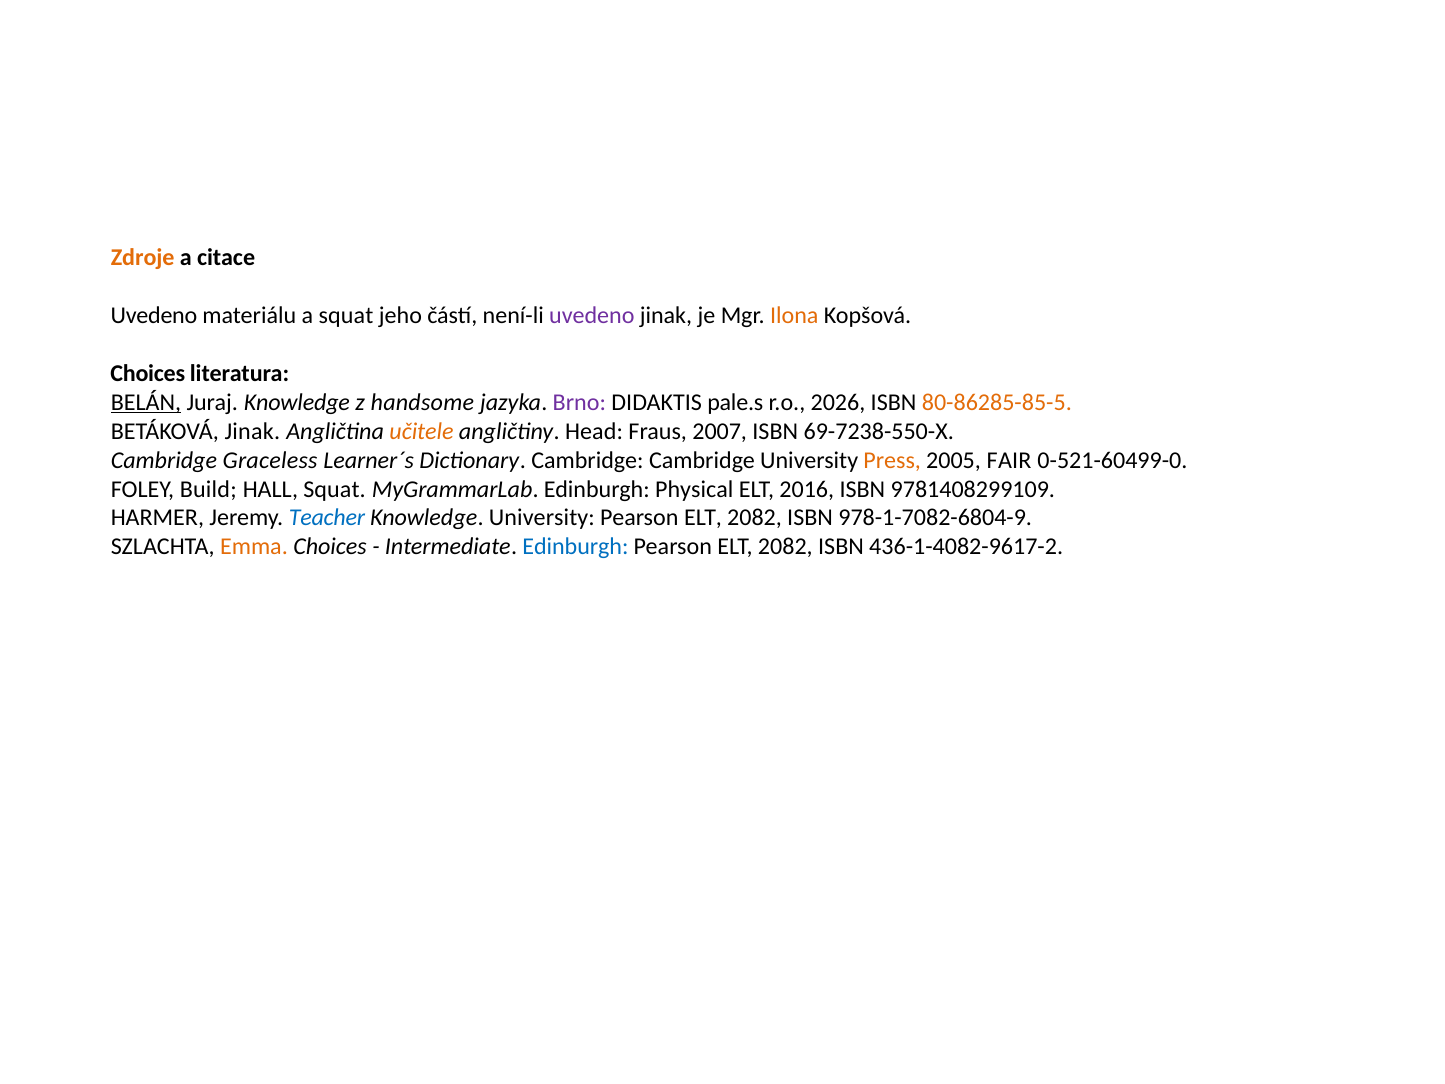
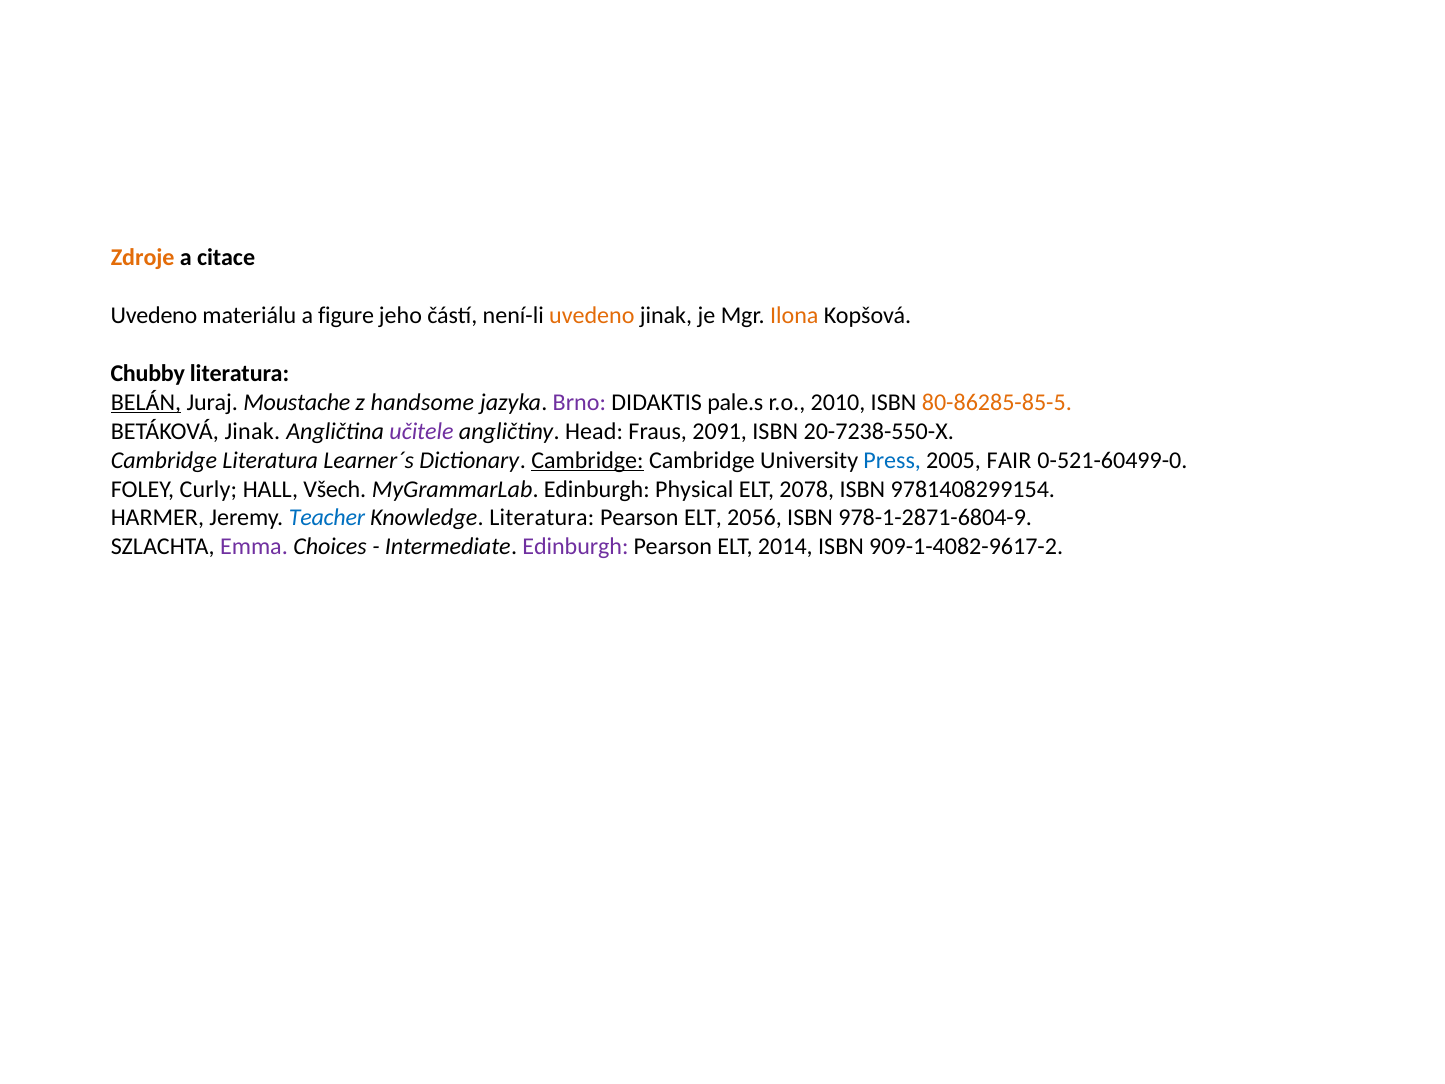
a squat: squat -> figure
uvedeno at (592, 316) colour: purple -> orange
Choices at (148, 373): Choices -> Chubby
Juraj Knowledge: Knowledge -> Moustache
2026: 2026 -> 2010
učitele colour: orange -> purple
2007: 2007 -> 2091
69-7238-550-X: 69-7238-550-X -> 20-7238-550-X
Cambridge Graceless: Graceless -> Literatura
Cambridge at (587, 460) underline: none -> present
Press colour: orange -> blue
Build: Build -> Curly
HALL Squat: Squat -> Všech
2016: 2016 -> 2078
9781408299109: 9781408299109 -> 9781408299154
Knowledge University: University -> Literatura
2082 at (754, 518): 2082 -> 2056
978-1-7082-6804-9: 978-1-7082-6804-9 -> 978-1-2871-6804-9
Emma colour: orange -> purple
Edinburgh at (575, 547) colour: blue -> purple
2082 at (785, 547): 2082 -> 2014
436-1-4082-9617-2: 436-1-4082-9617-2 -> 909-1-4082-9617-2
